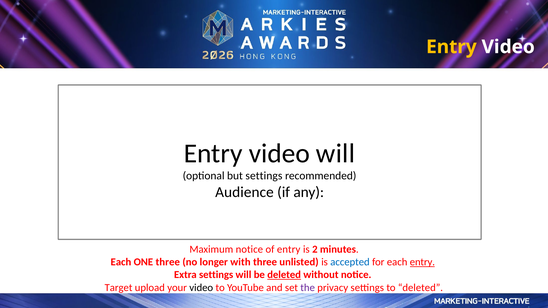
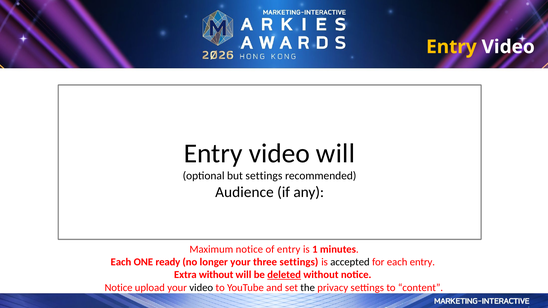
2: 2 -> 1
ONE three: three -> ready
longer with: with -> your
three unlisted: unlisted -> settings
accepted colour: blue -> black
entry at (422, 262) underline: present -> none
Extra settings: settings -> without
Target at (119, 288): Target -> Notice
the colour: purple -> black
to deleted: deleted -> content
